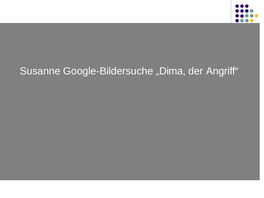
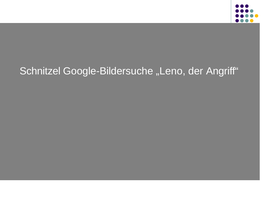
Susanne: Susanne -> Schnitzel
„Dima: „Dima -> „Leno
